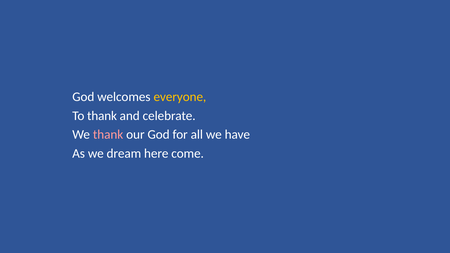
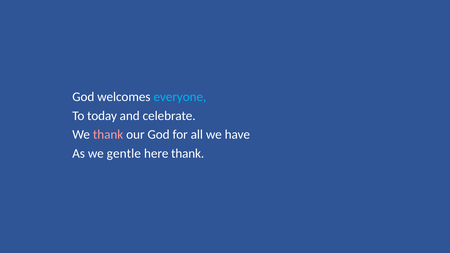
everyone colour: yellow -> light blue
To thank: thank -> today
dream: dream -> gentle
here come: come -> thank
